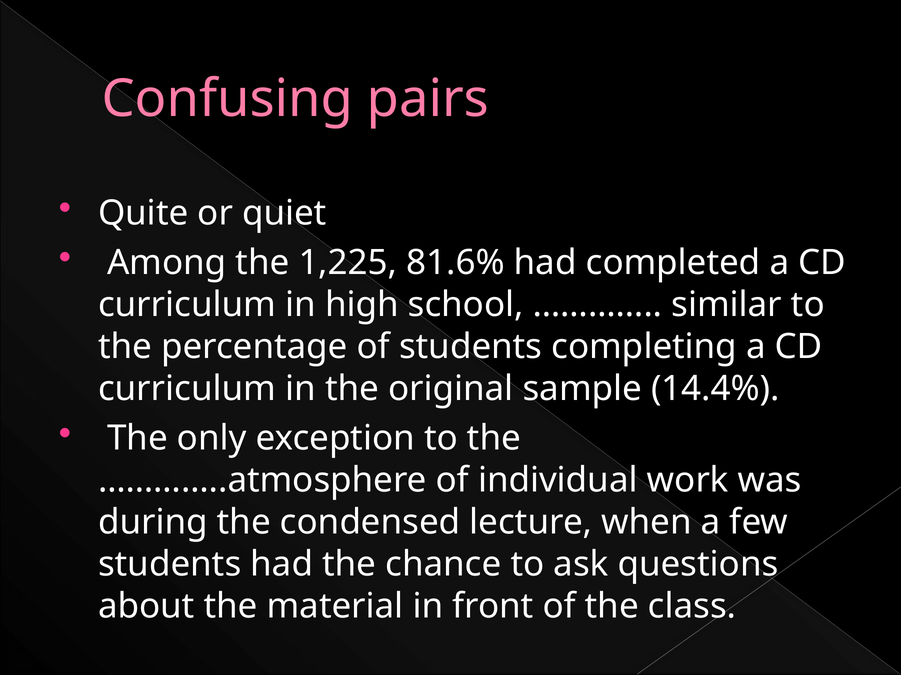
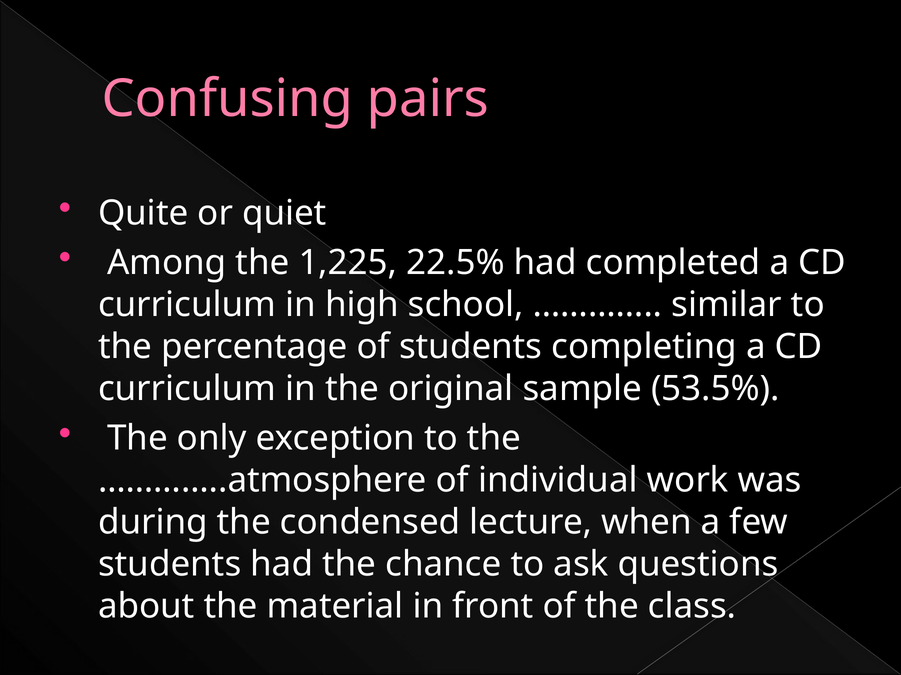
81.6%: 81.6% -> 22.5%
14.4%: 14.4% -> 53.5%
